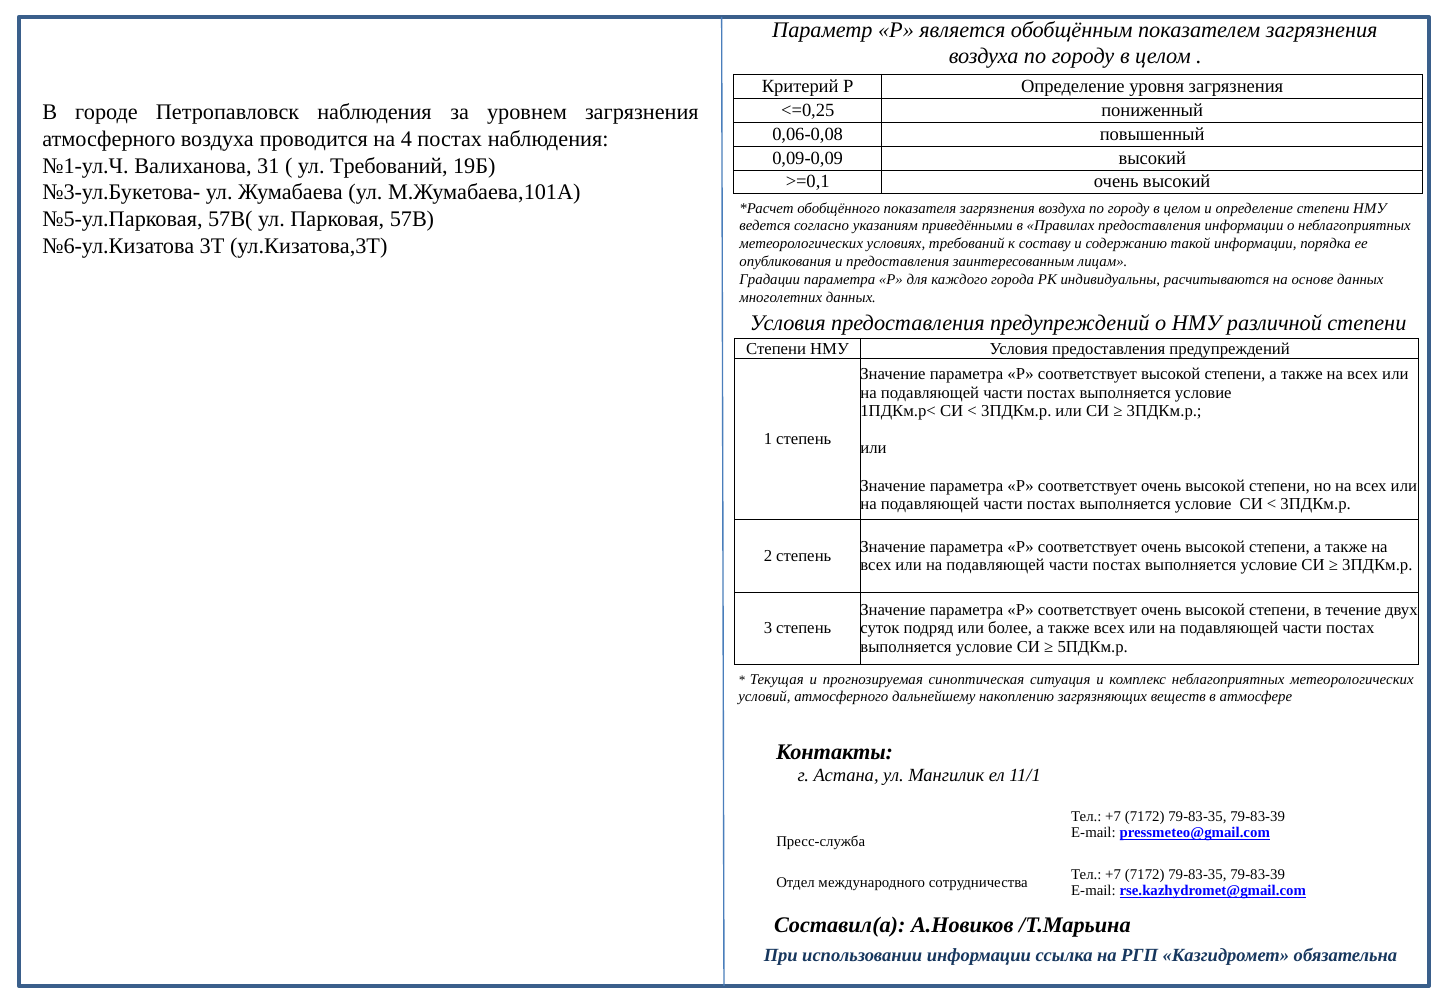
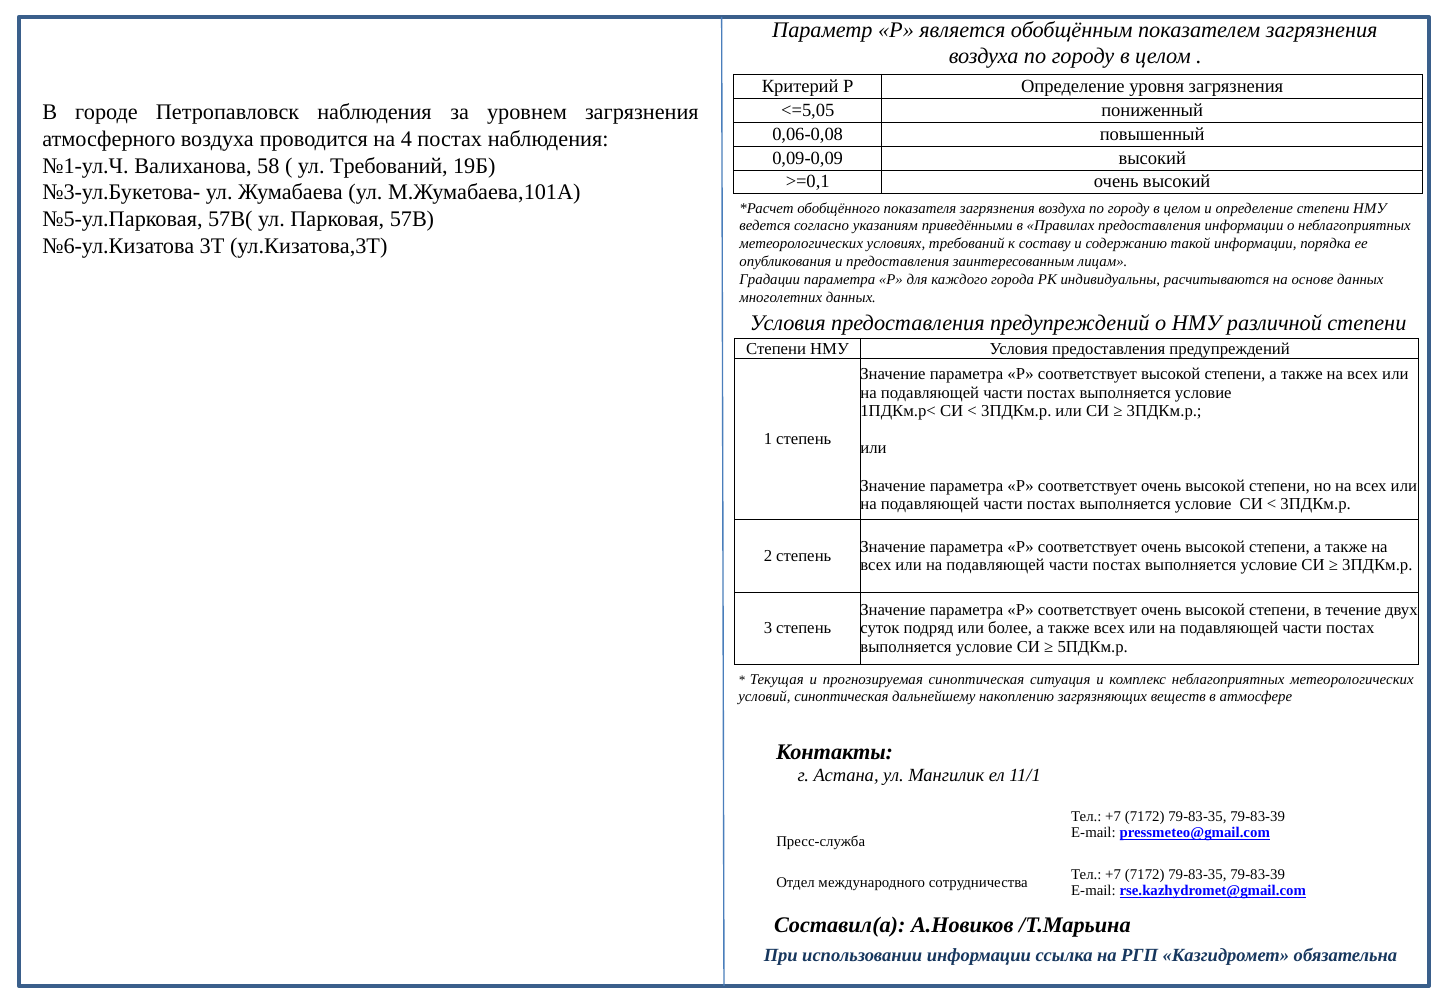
<=0,25: <=0,25 -> <=5,05
31: 31 -> 58
условий атмосферного: атмосферного -> синоптическая
